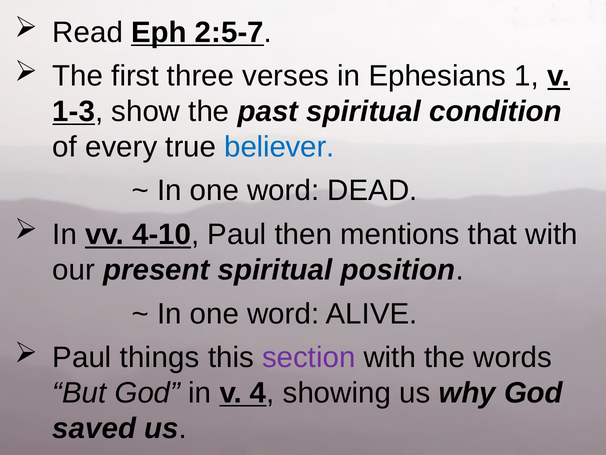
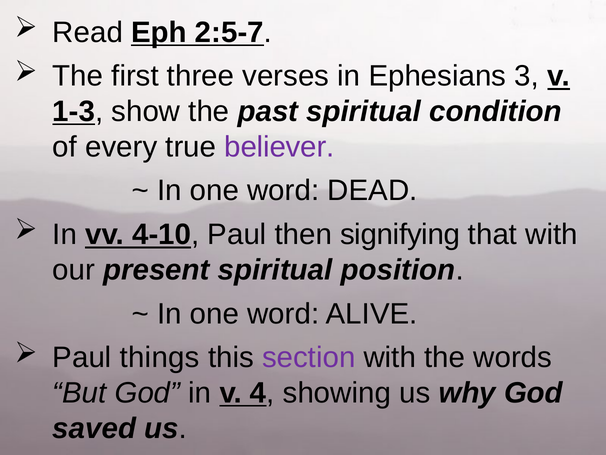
1: 1 -> 3
believer colour: blue -> purple
mentions: mentions -> signifying
